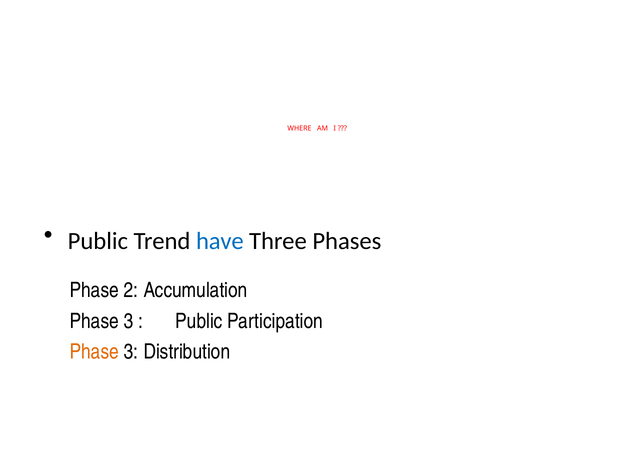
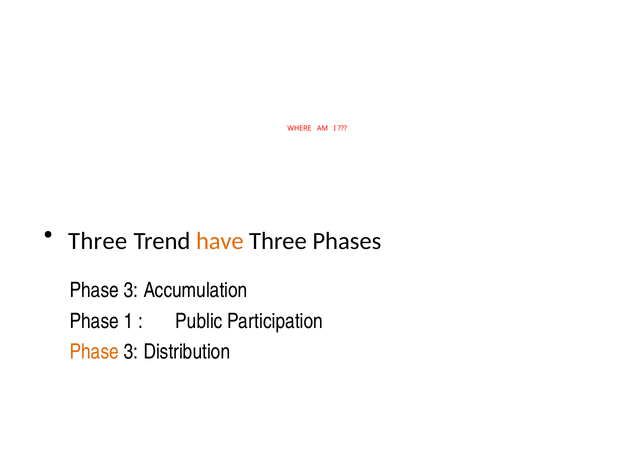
Public at (98, 241): Public -> Three
have colour: blue -> orange
2 at (131, 291): 2 -> 3
3 at (129, 321): 3 -> 1
